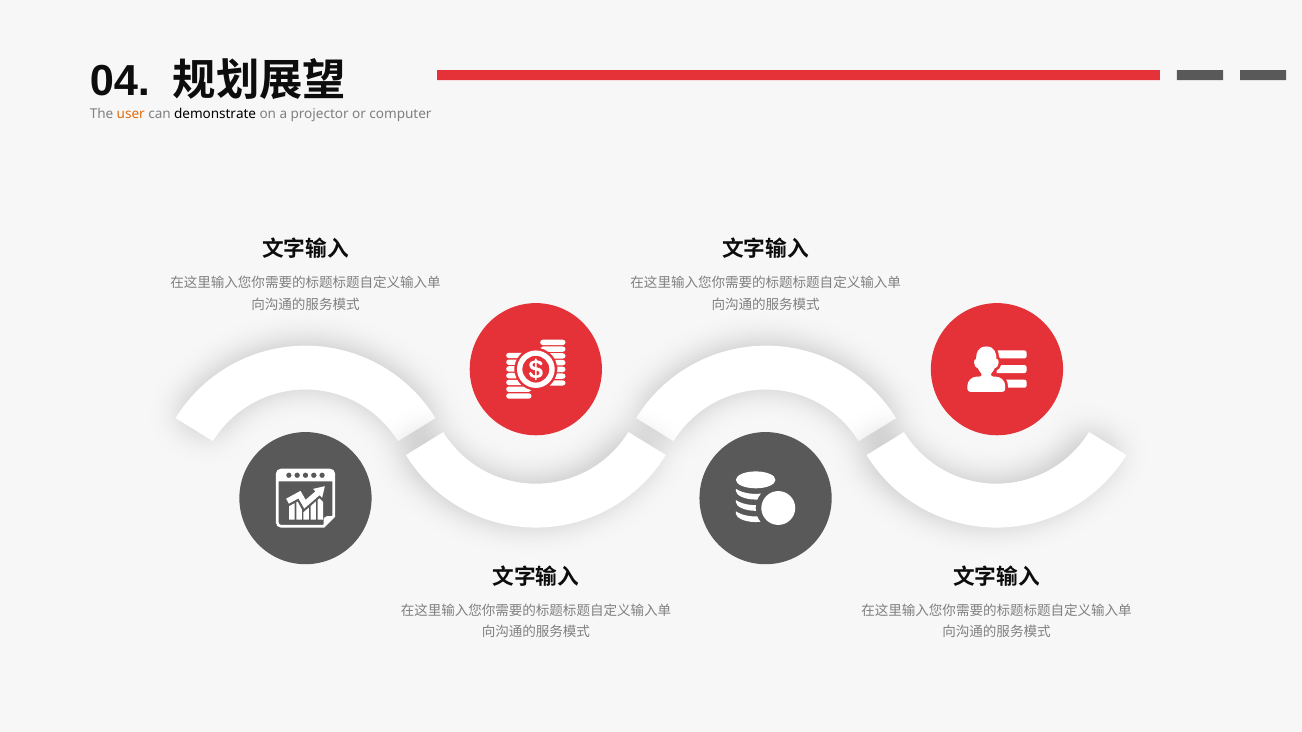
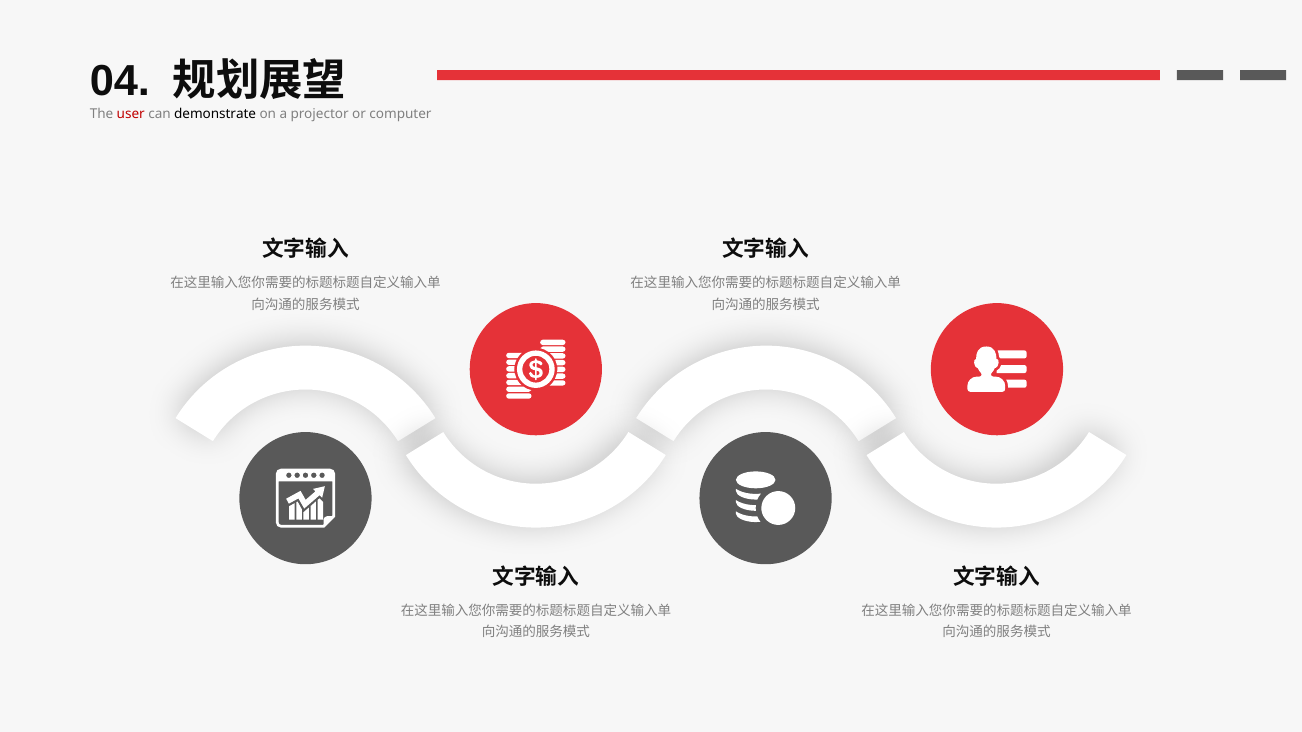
user colour: orange -> red
